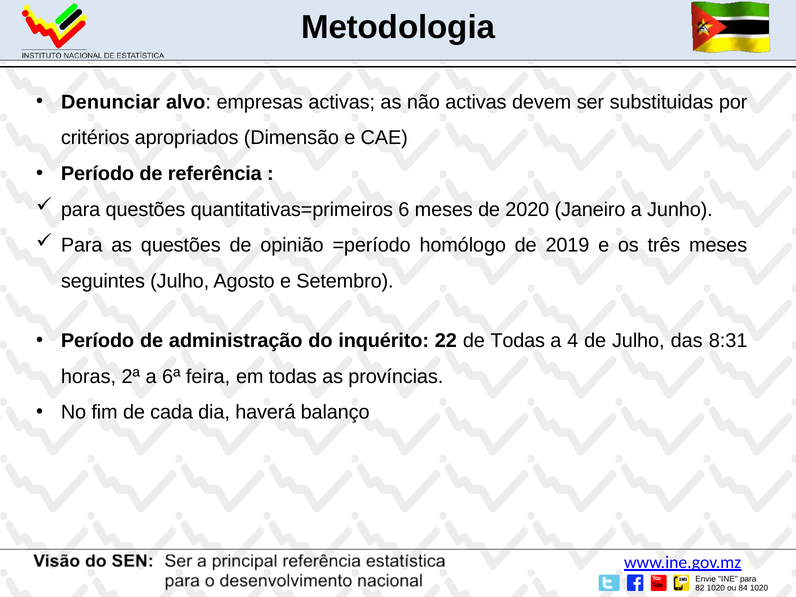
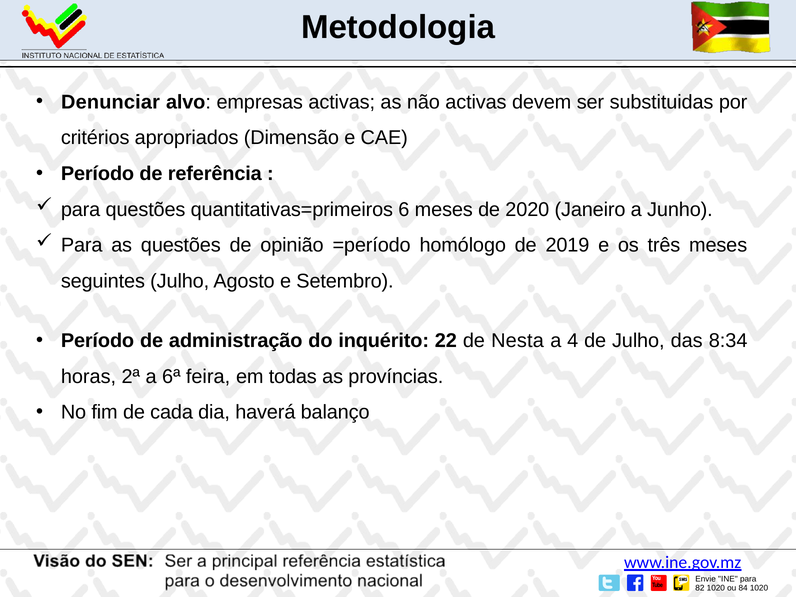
de Todas: Todas -> Nesta
8:31: 8:31 -> 8:34
